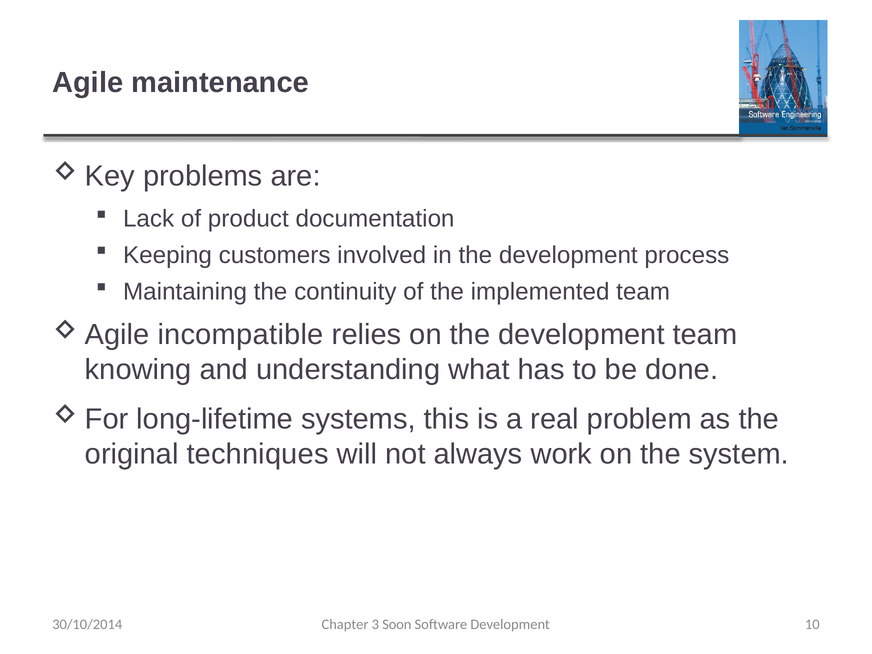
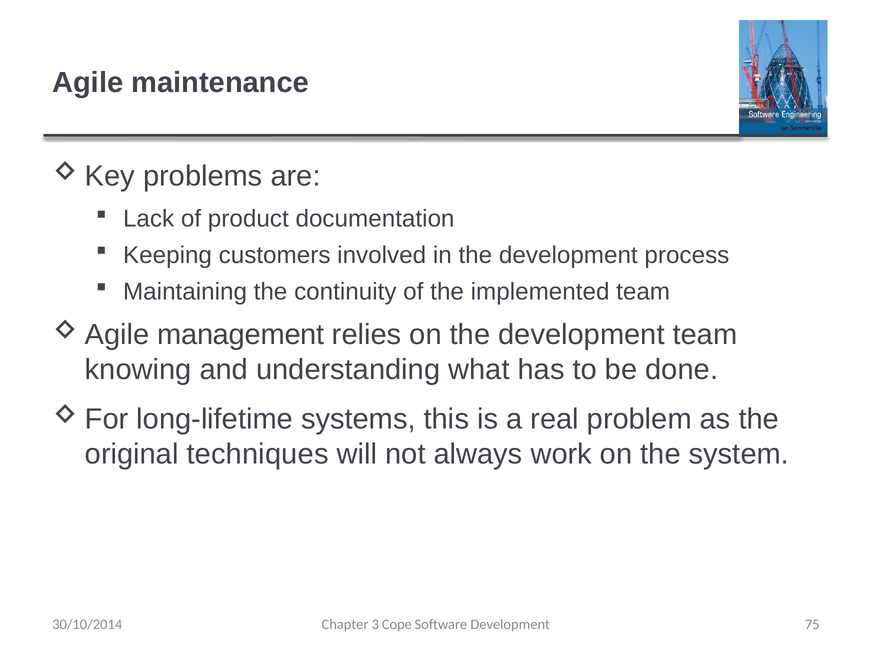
incompatible: incompatible -> management
Soon: Soon -> Cope
10: 10 -> 75
